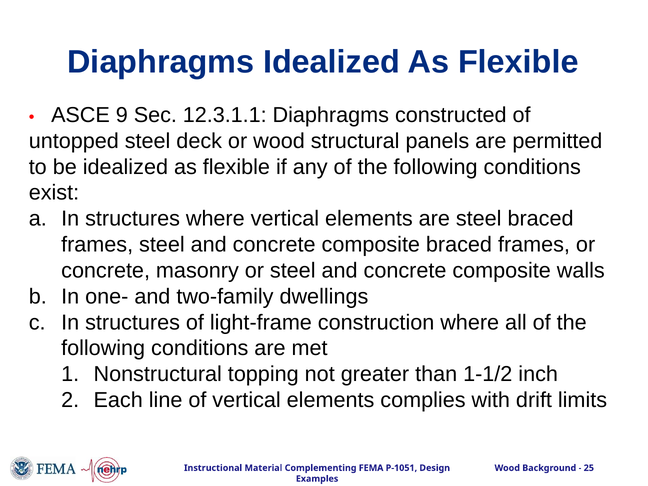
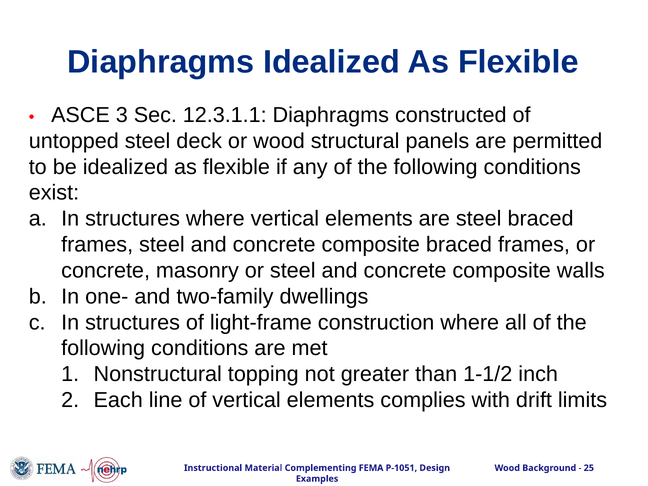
9: 9 -> 3
